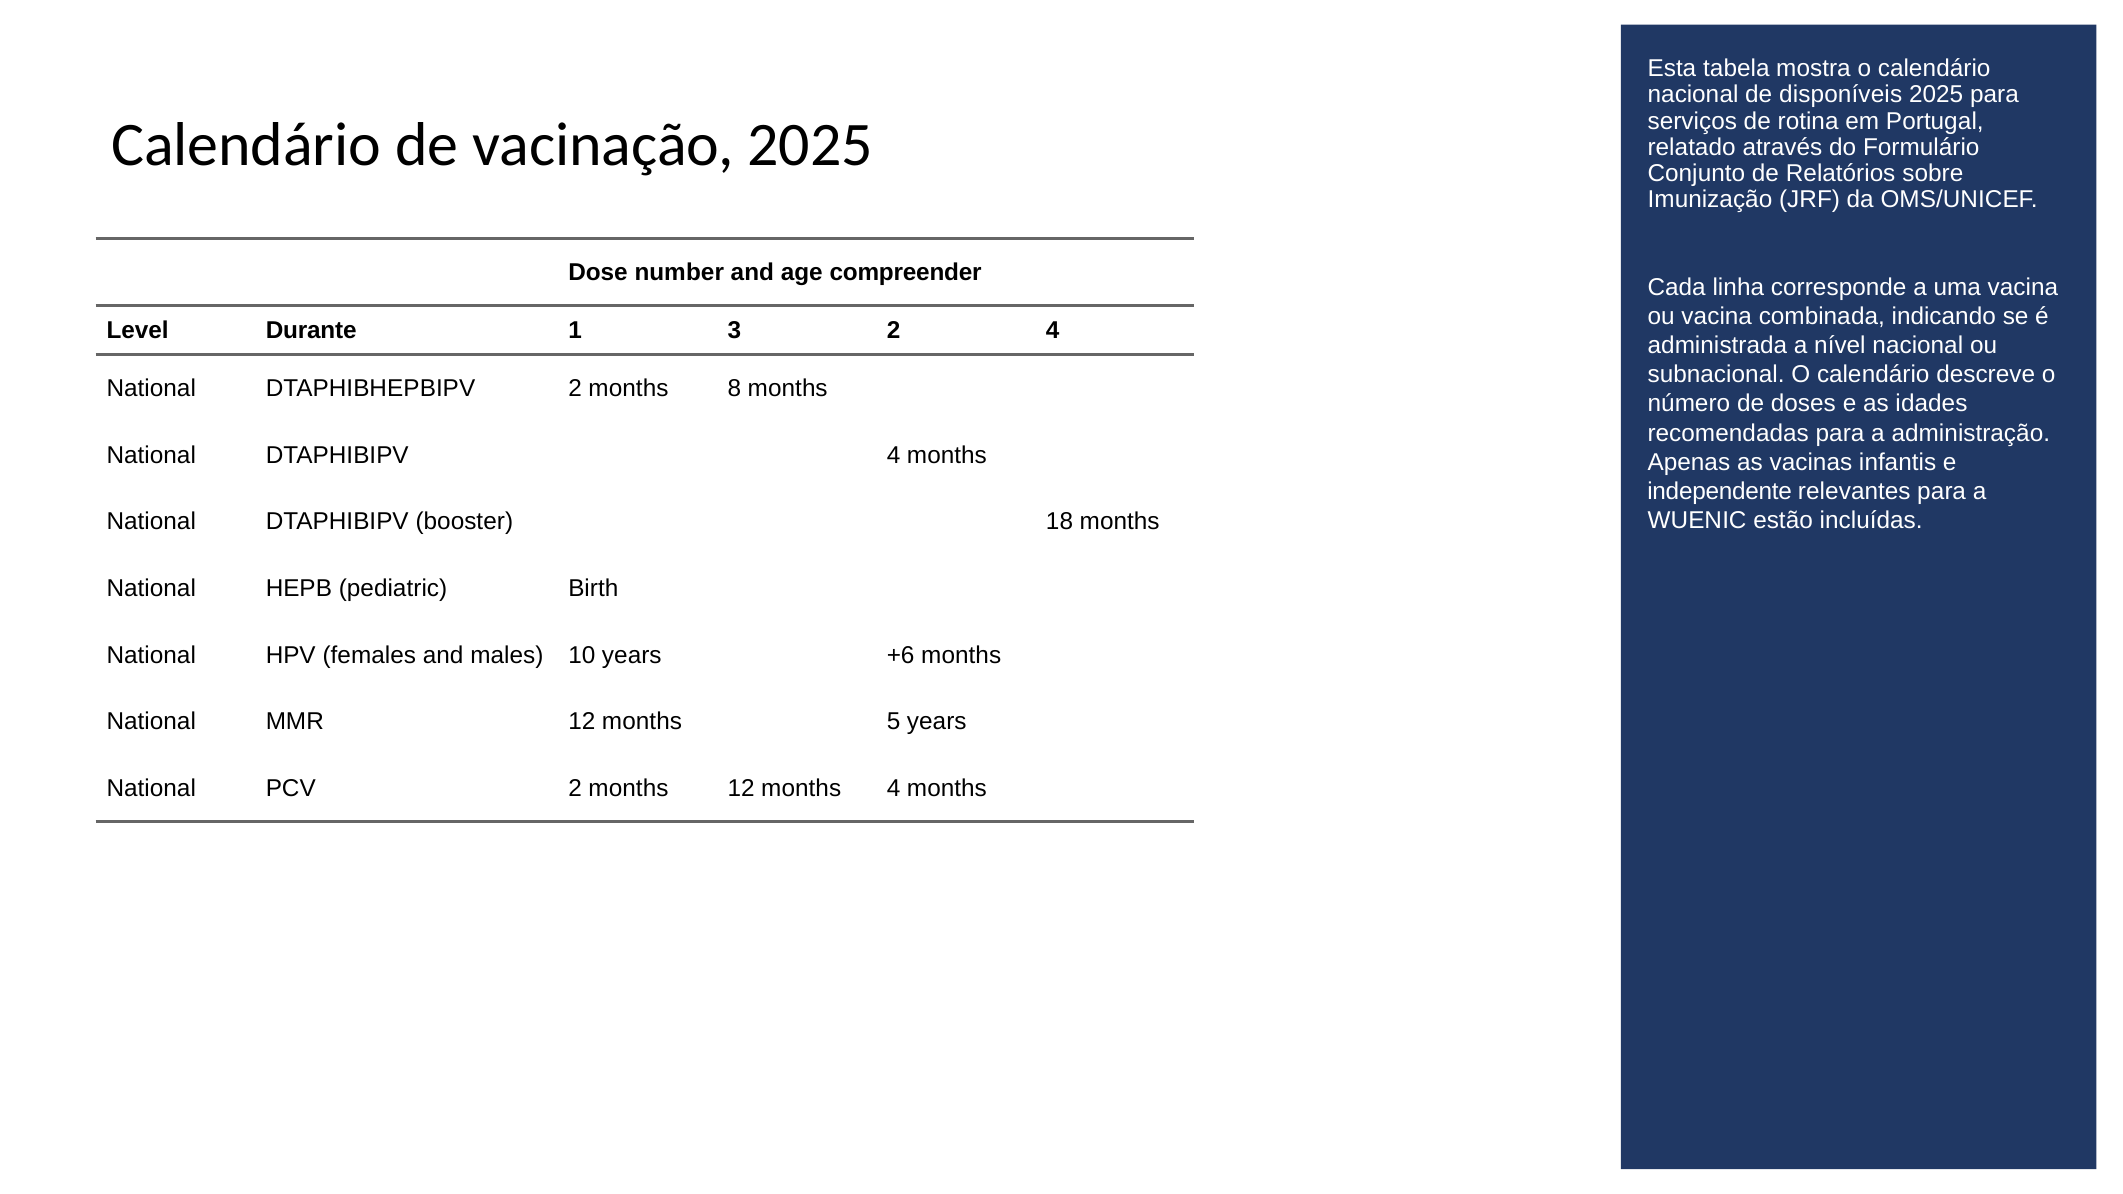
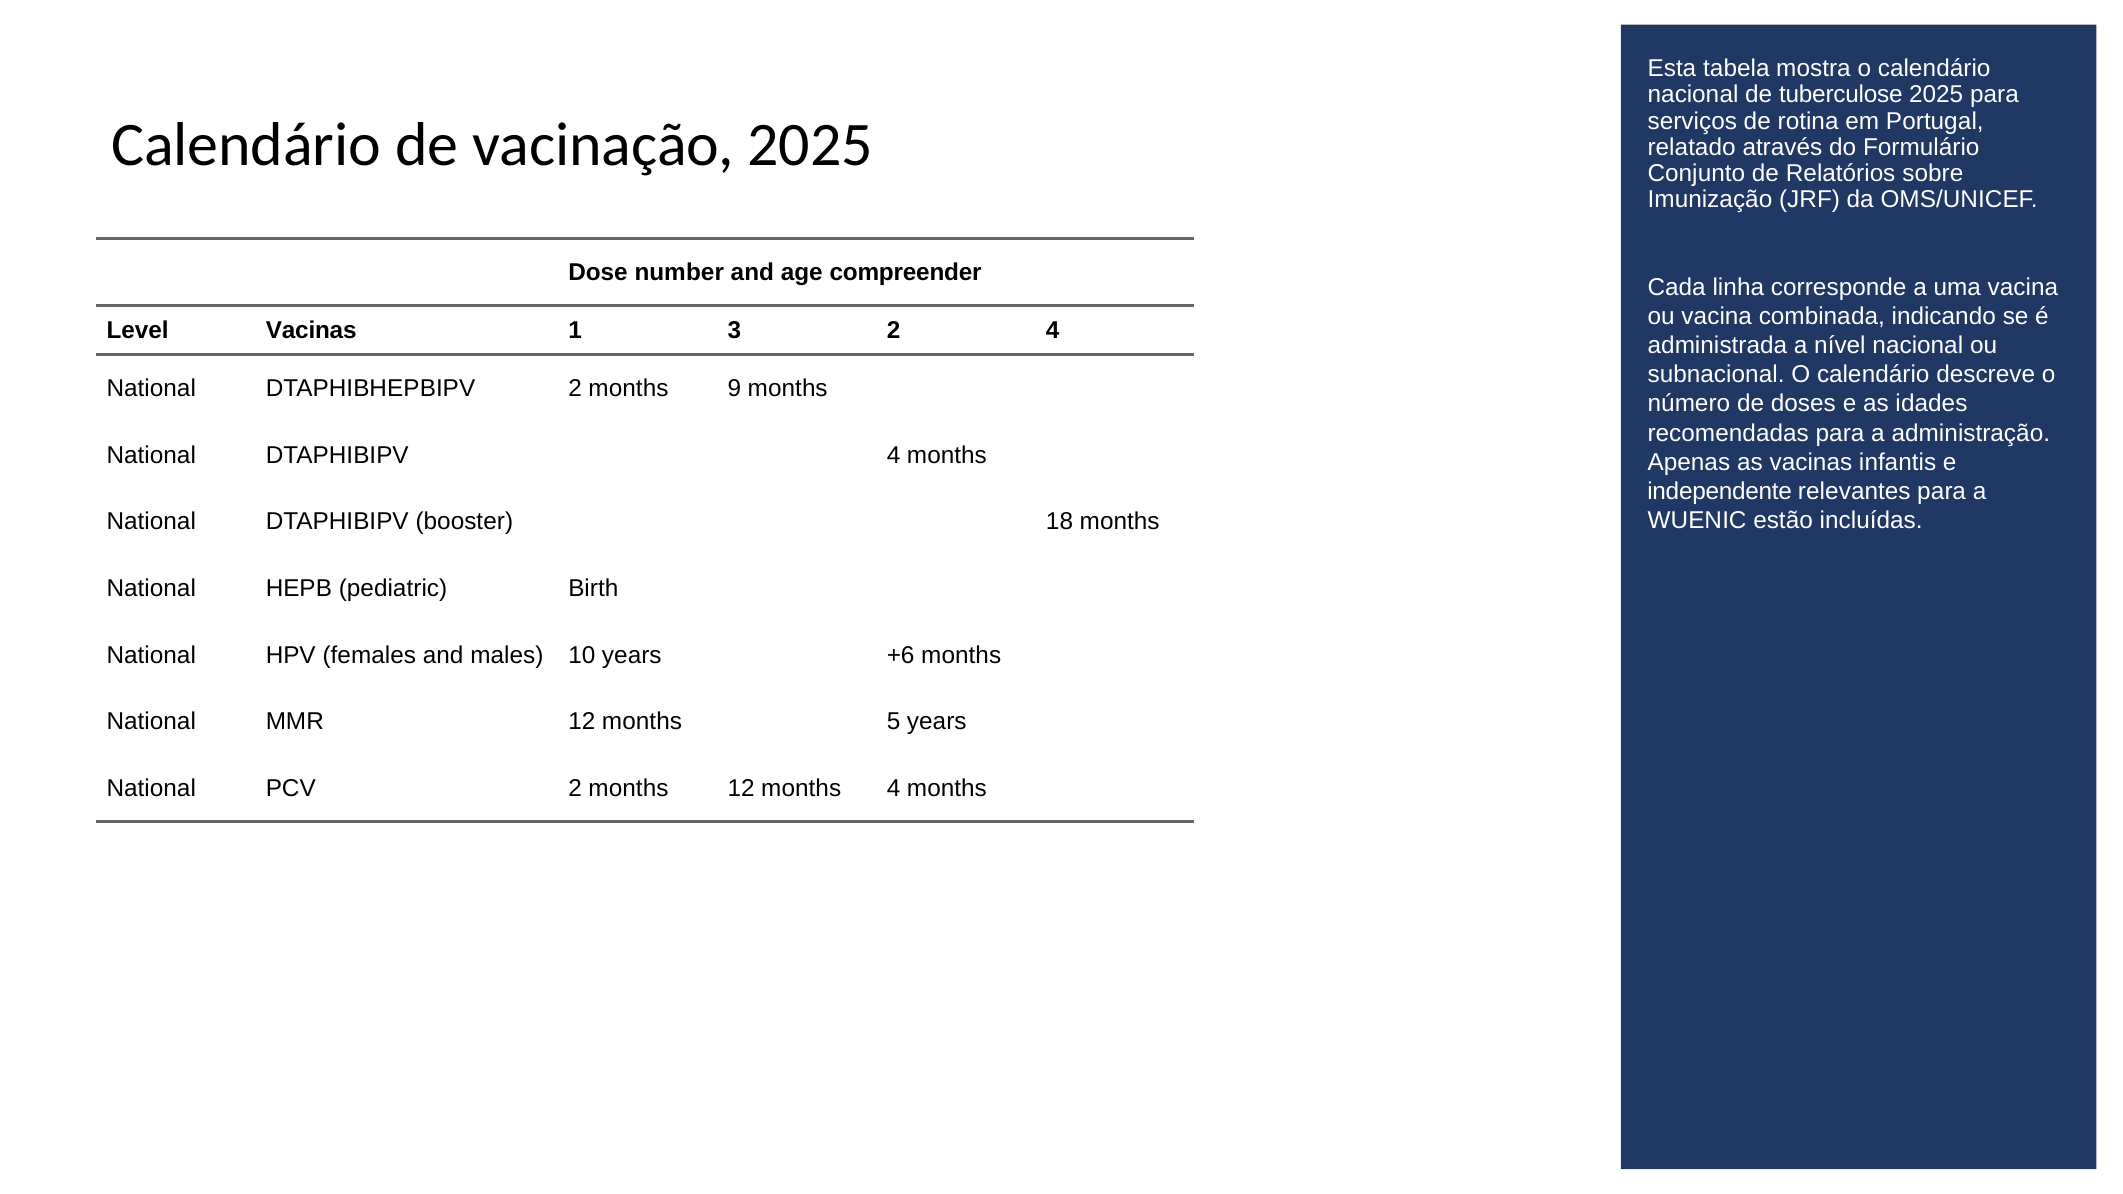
disponíveis: disponíveis -> tuberculose
Level Durante: Durante -> Vacinas
8: 8 -> 9
